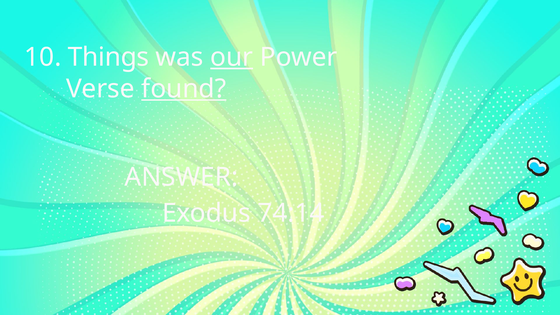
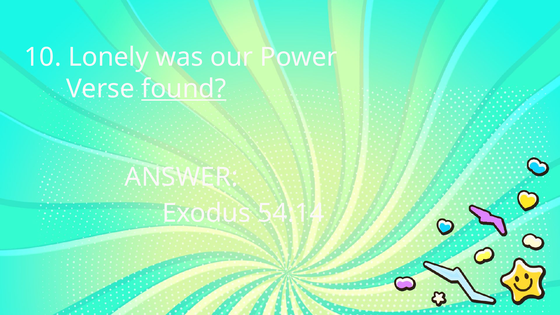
Things: Things -> Lonely
our underline: present -> none
74:14: 74:14 -> 54:14
